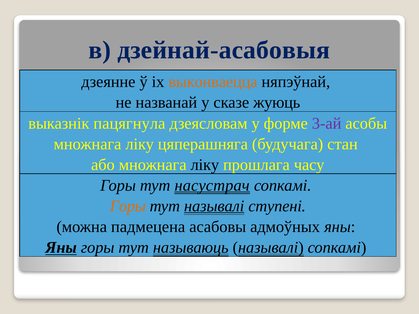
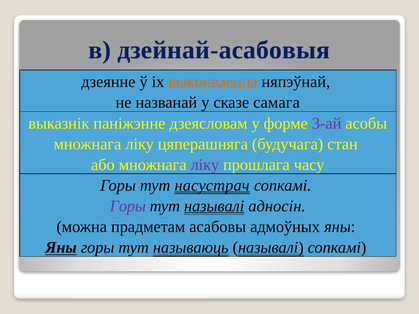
жуюць: жуюць -> самага
пацягнула: пацягнула -> паніжэнне
ліку at (205, 165) colour: black -> purple
Горы at (128, 206) colour: orange -> purple
ступені: ступені -> адносін
падмецена: падмецена -> прадметам
